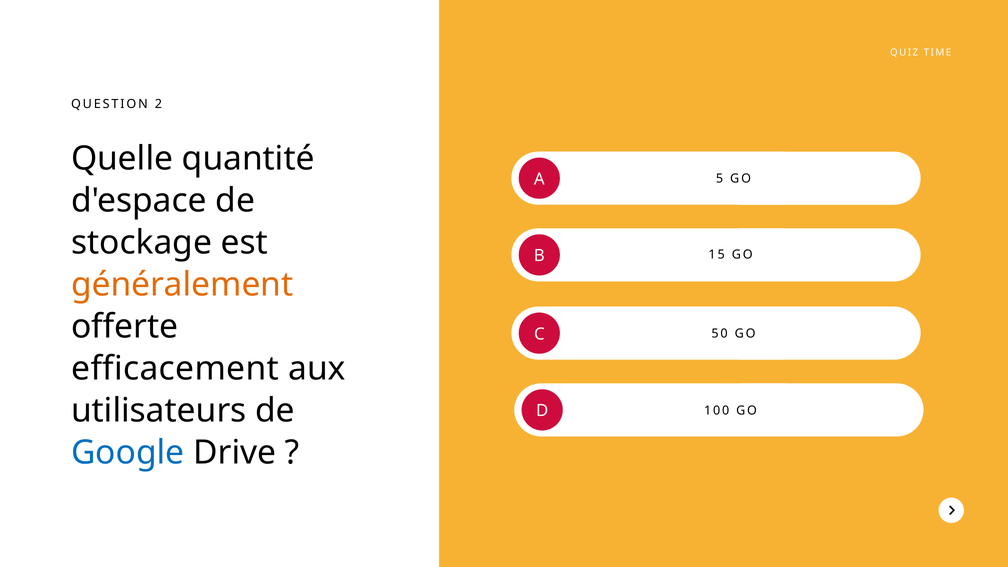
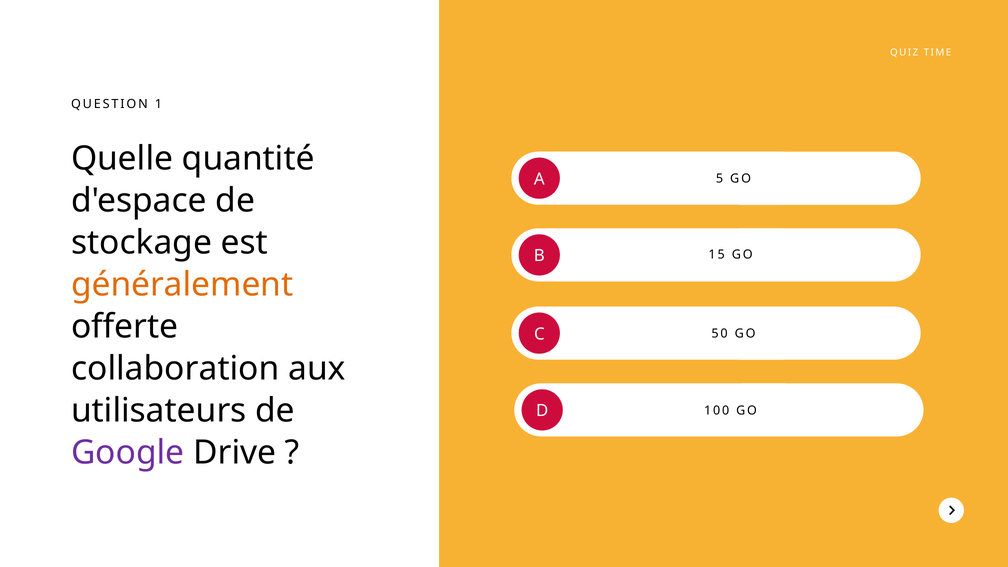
2: 2 -> 1
efficacement: efficacement -> collaboration
Google colour: blue -> purple
